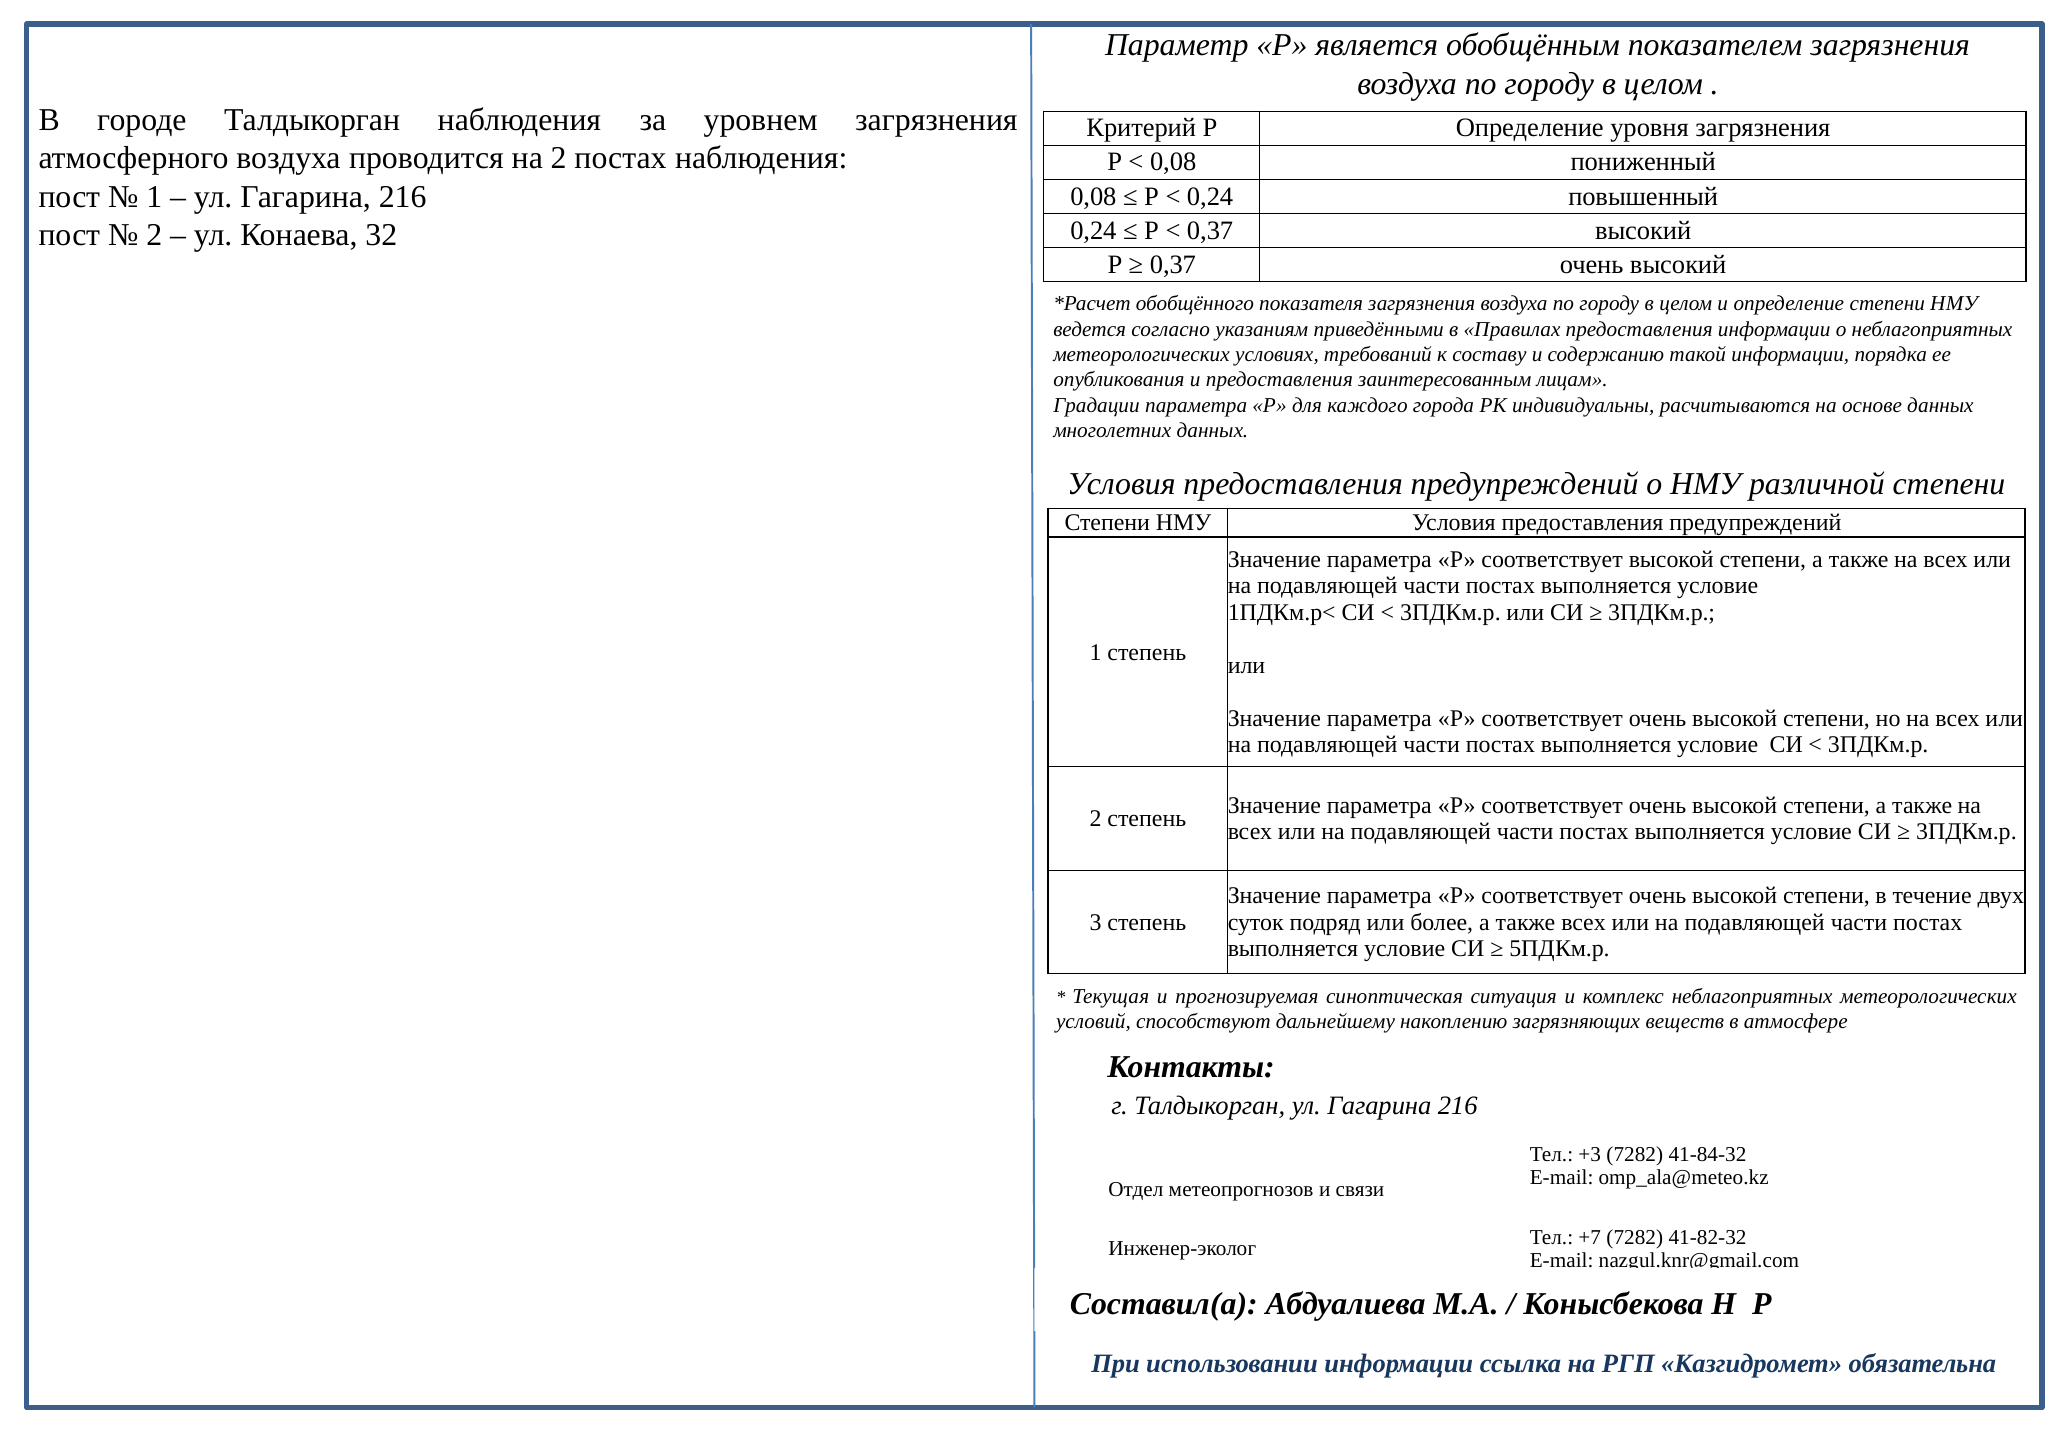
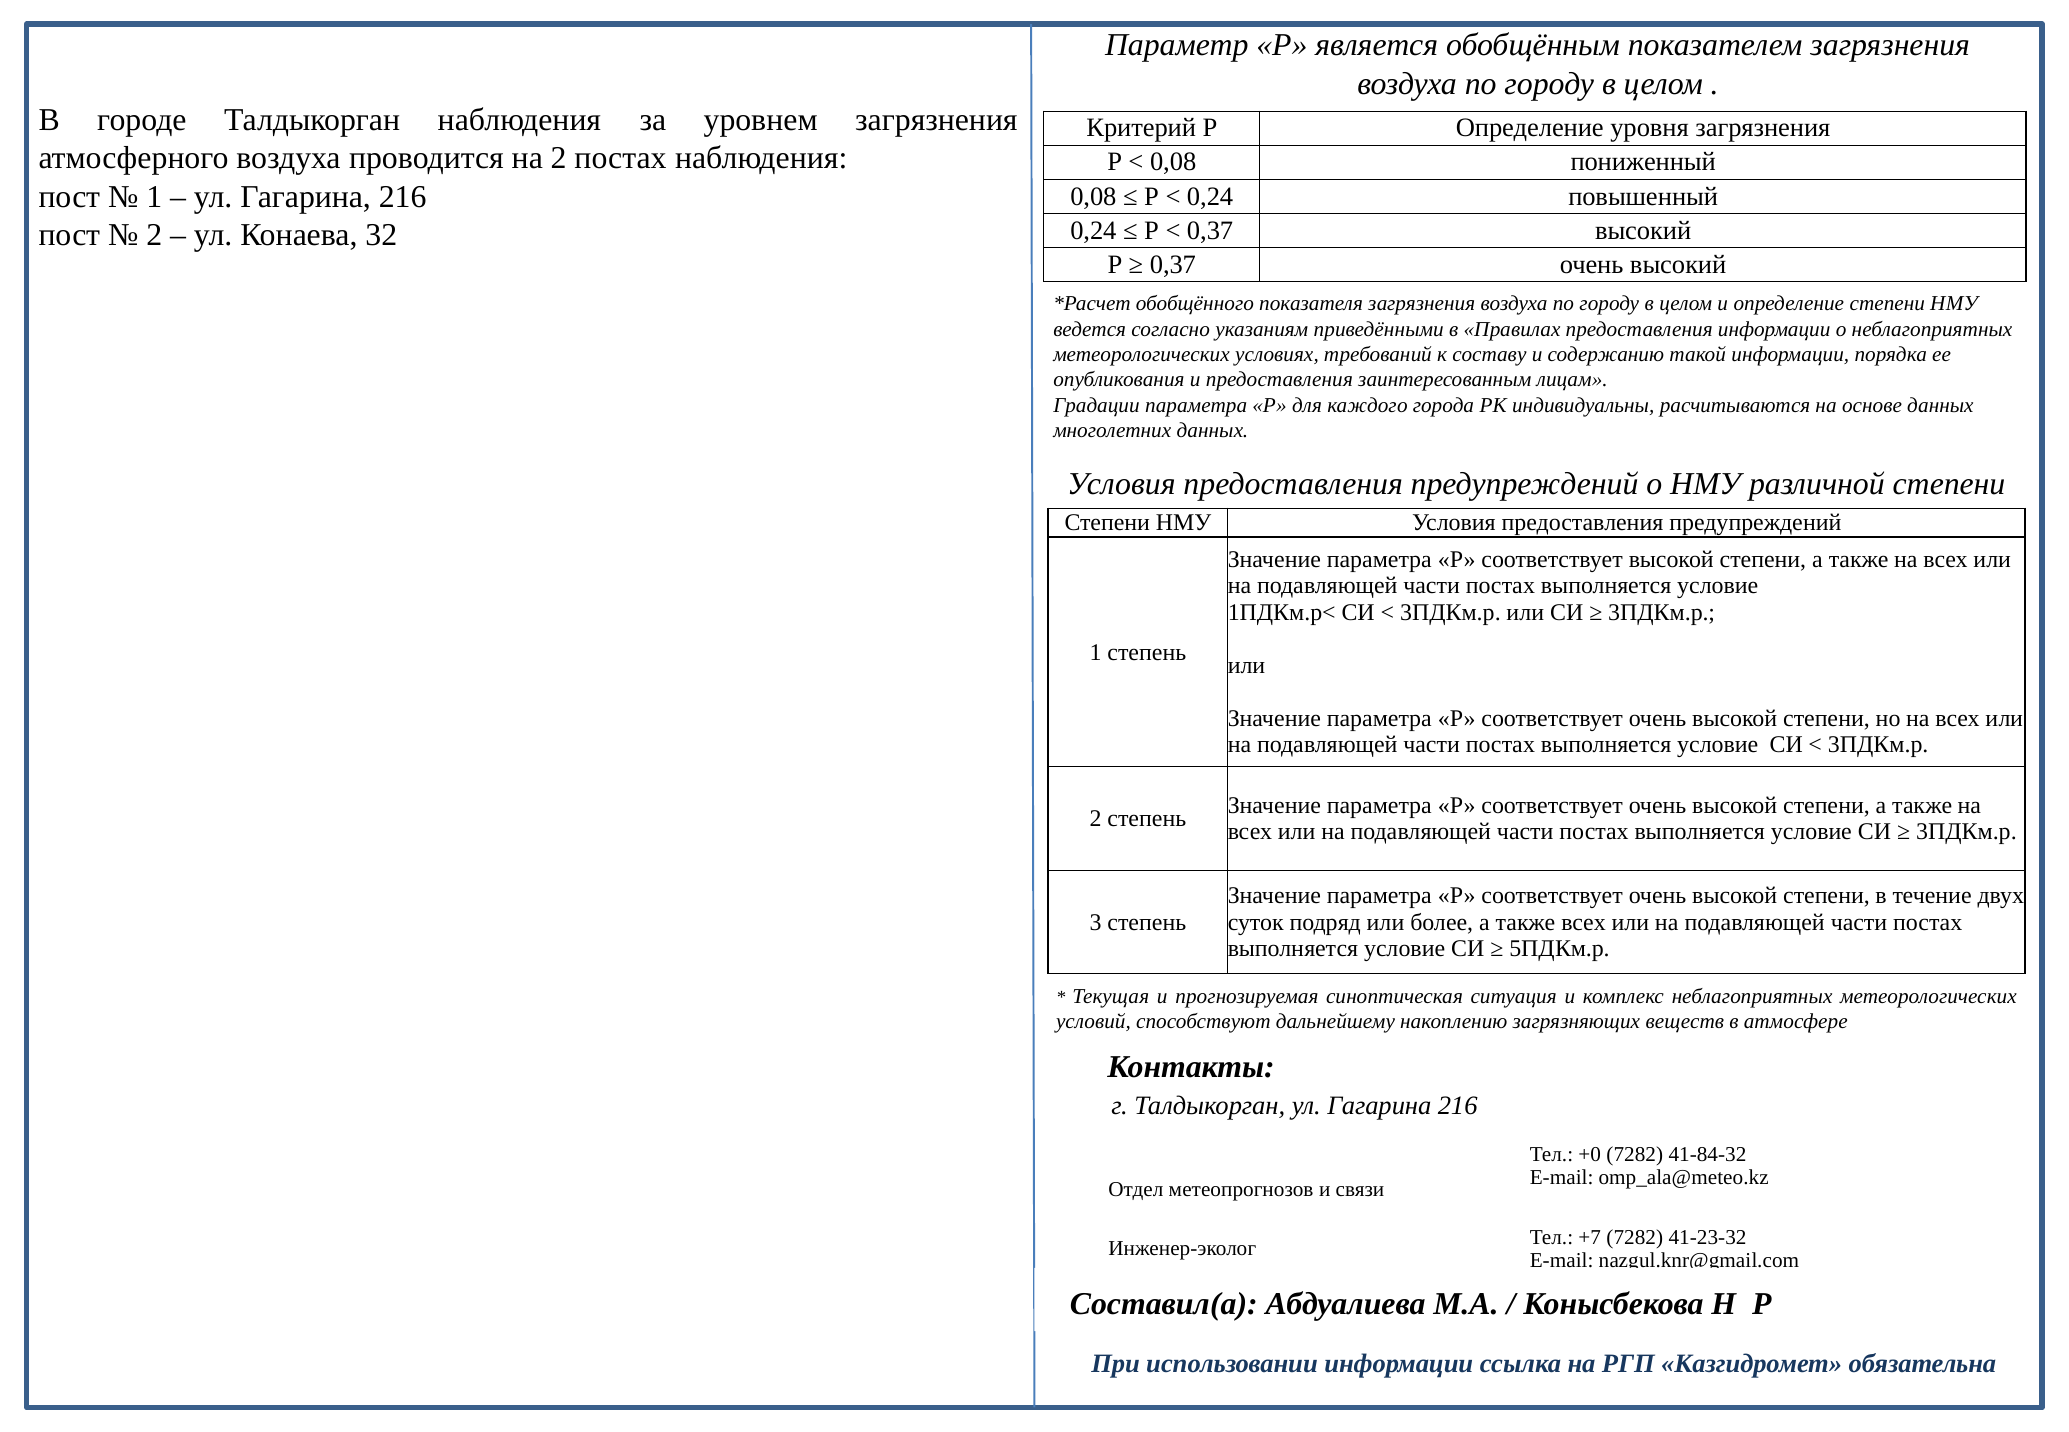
+3: +3 -> +0
41-82-32: 41-82-32 -> 41-23-32
